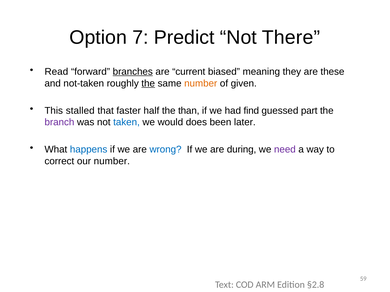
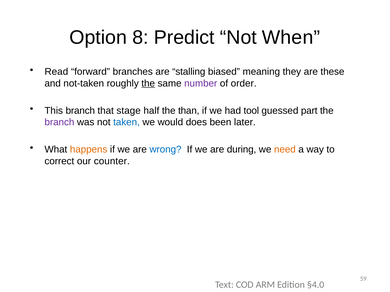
7: 7 -> 8
There: There -> When
branches underline: present -> none
current: current -> stalling
number at (201, 83) colour: orange -> purple
given: given -> order
This stalled: stalled -> branch
faster: faster -> stage
find: find -> tool
happens colour: blue -> orange
need colour: purple -> orange
our number: number -> counter
§2.8: §2.8 -> §4.0
